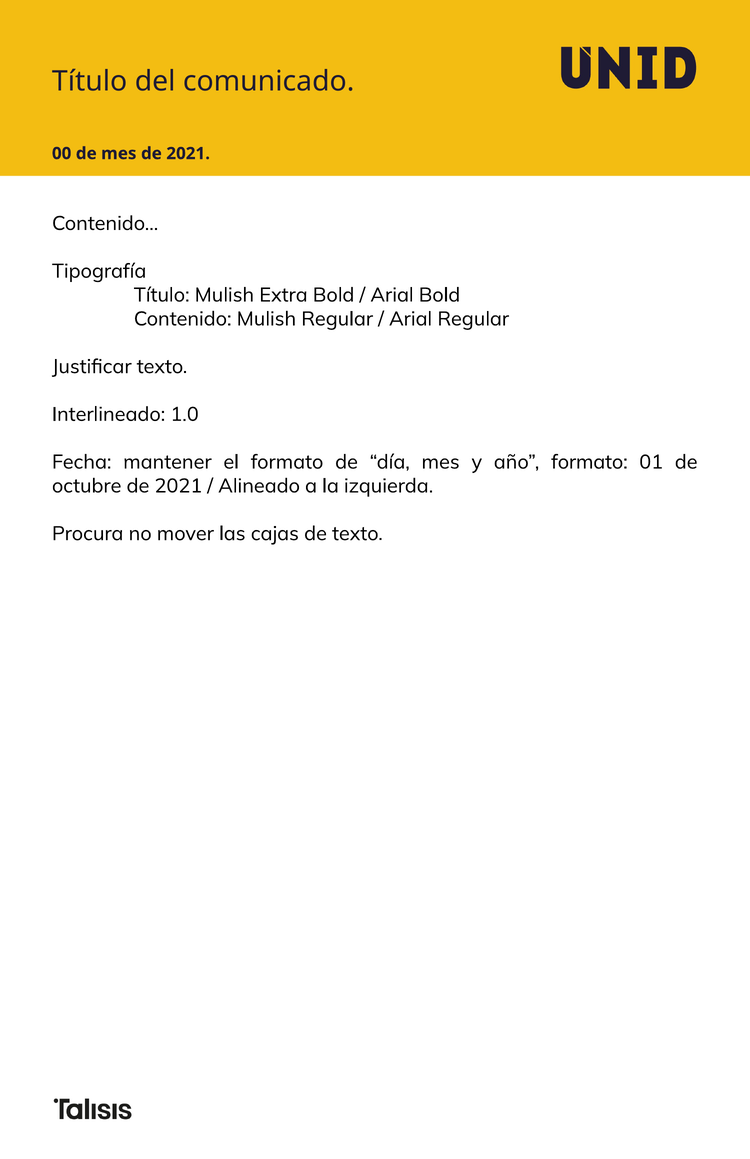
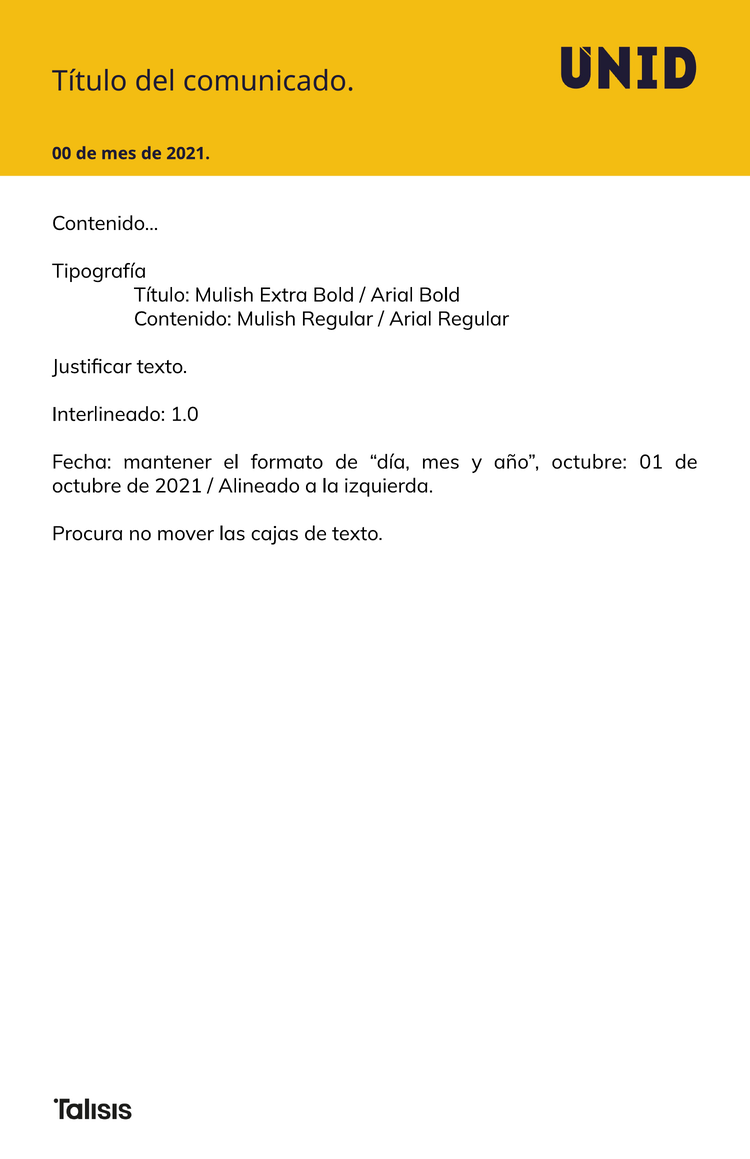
año formato: formato -> octubre
